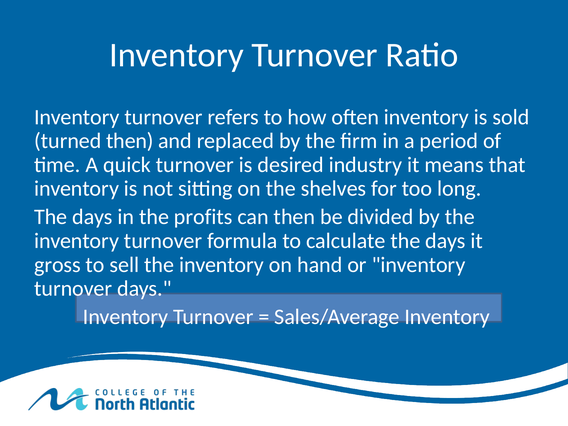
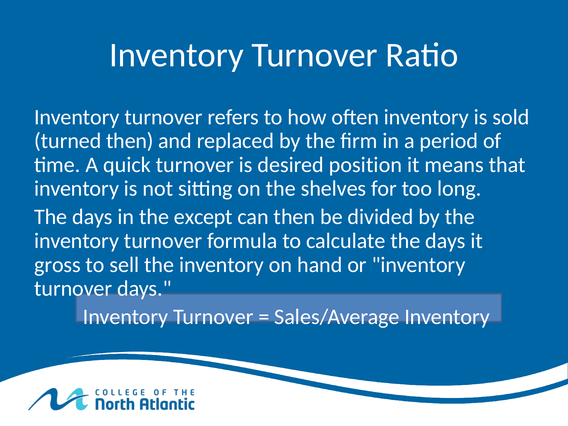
industry: industry -> position
profits: profits -> except
